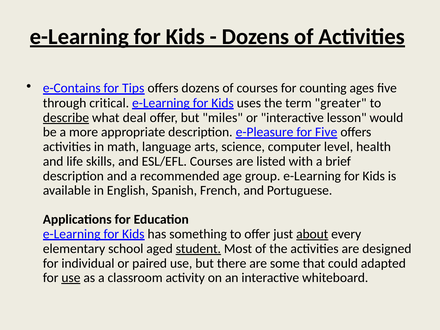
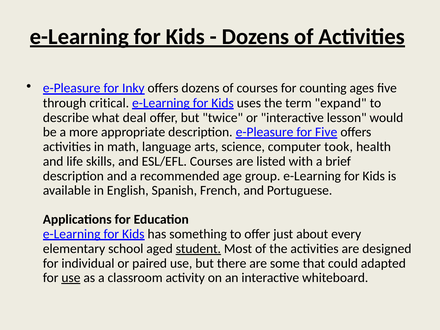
e-Contains at (72, 88): e-Contains -> e-Pleasure
Tips: Tips -> Inky
greater: greater -> expand
describe underline: present -> none
miles: miles -> twice
level: level -> took
about underline: present -> none
